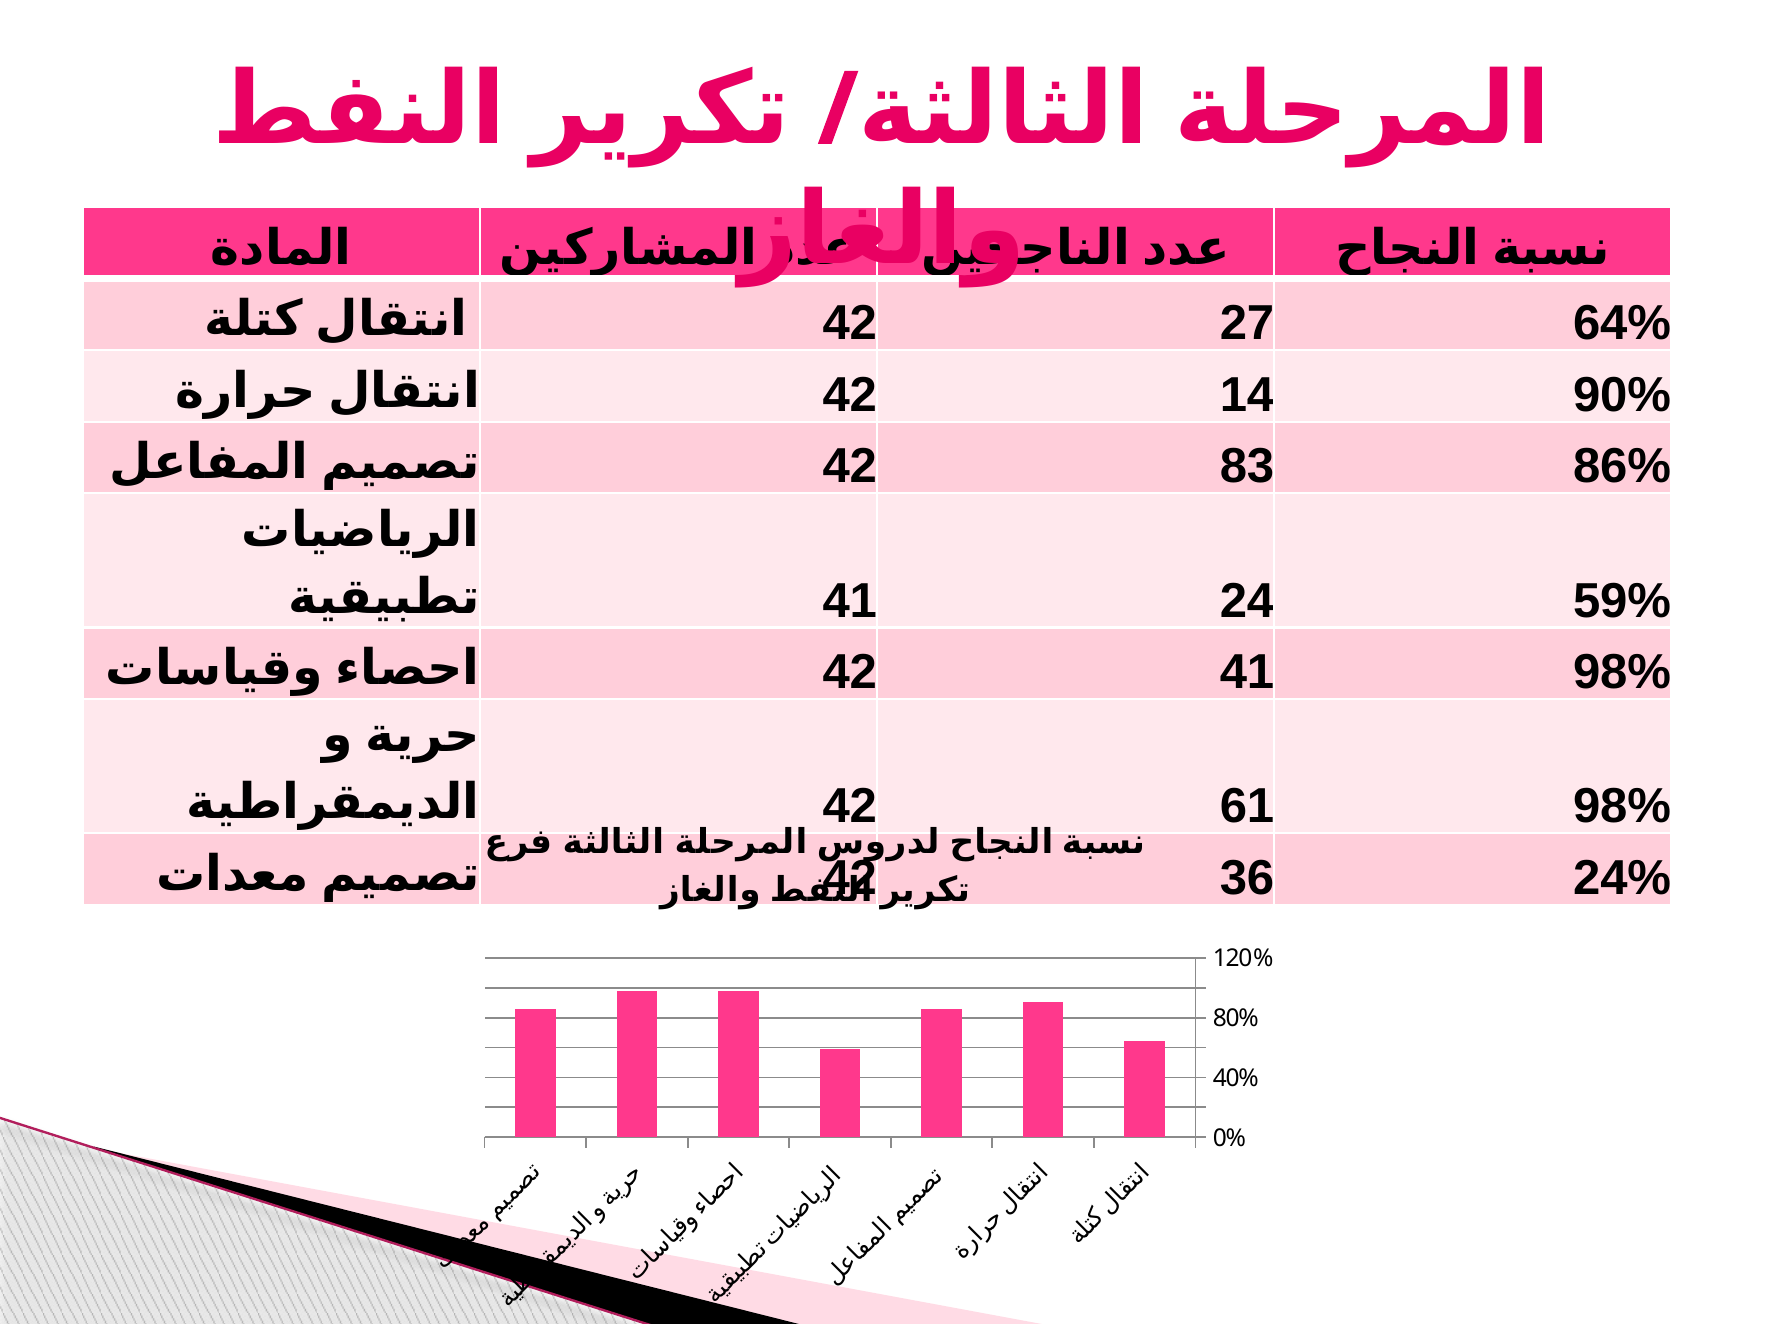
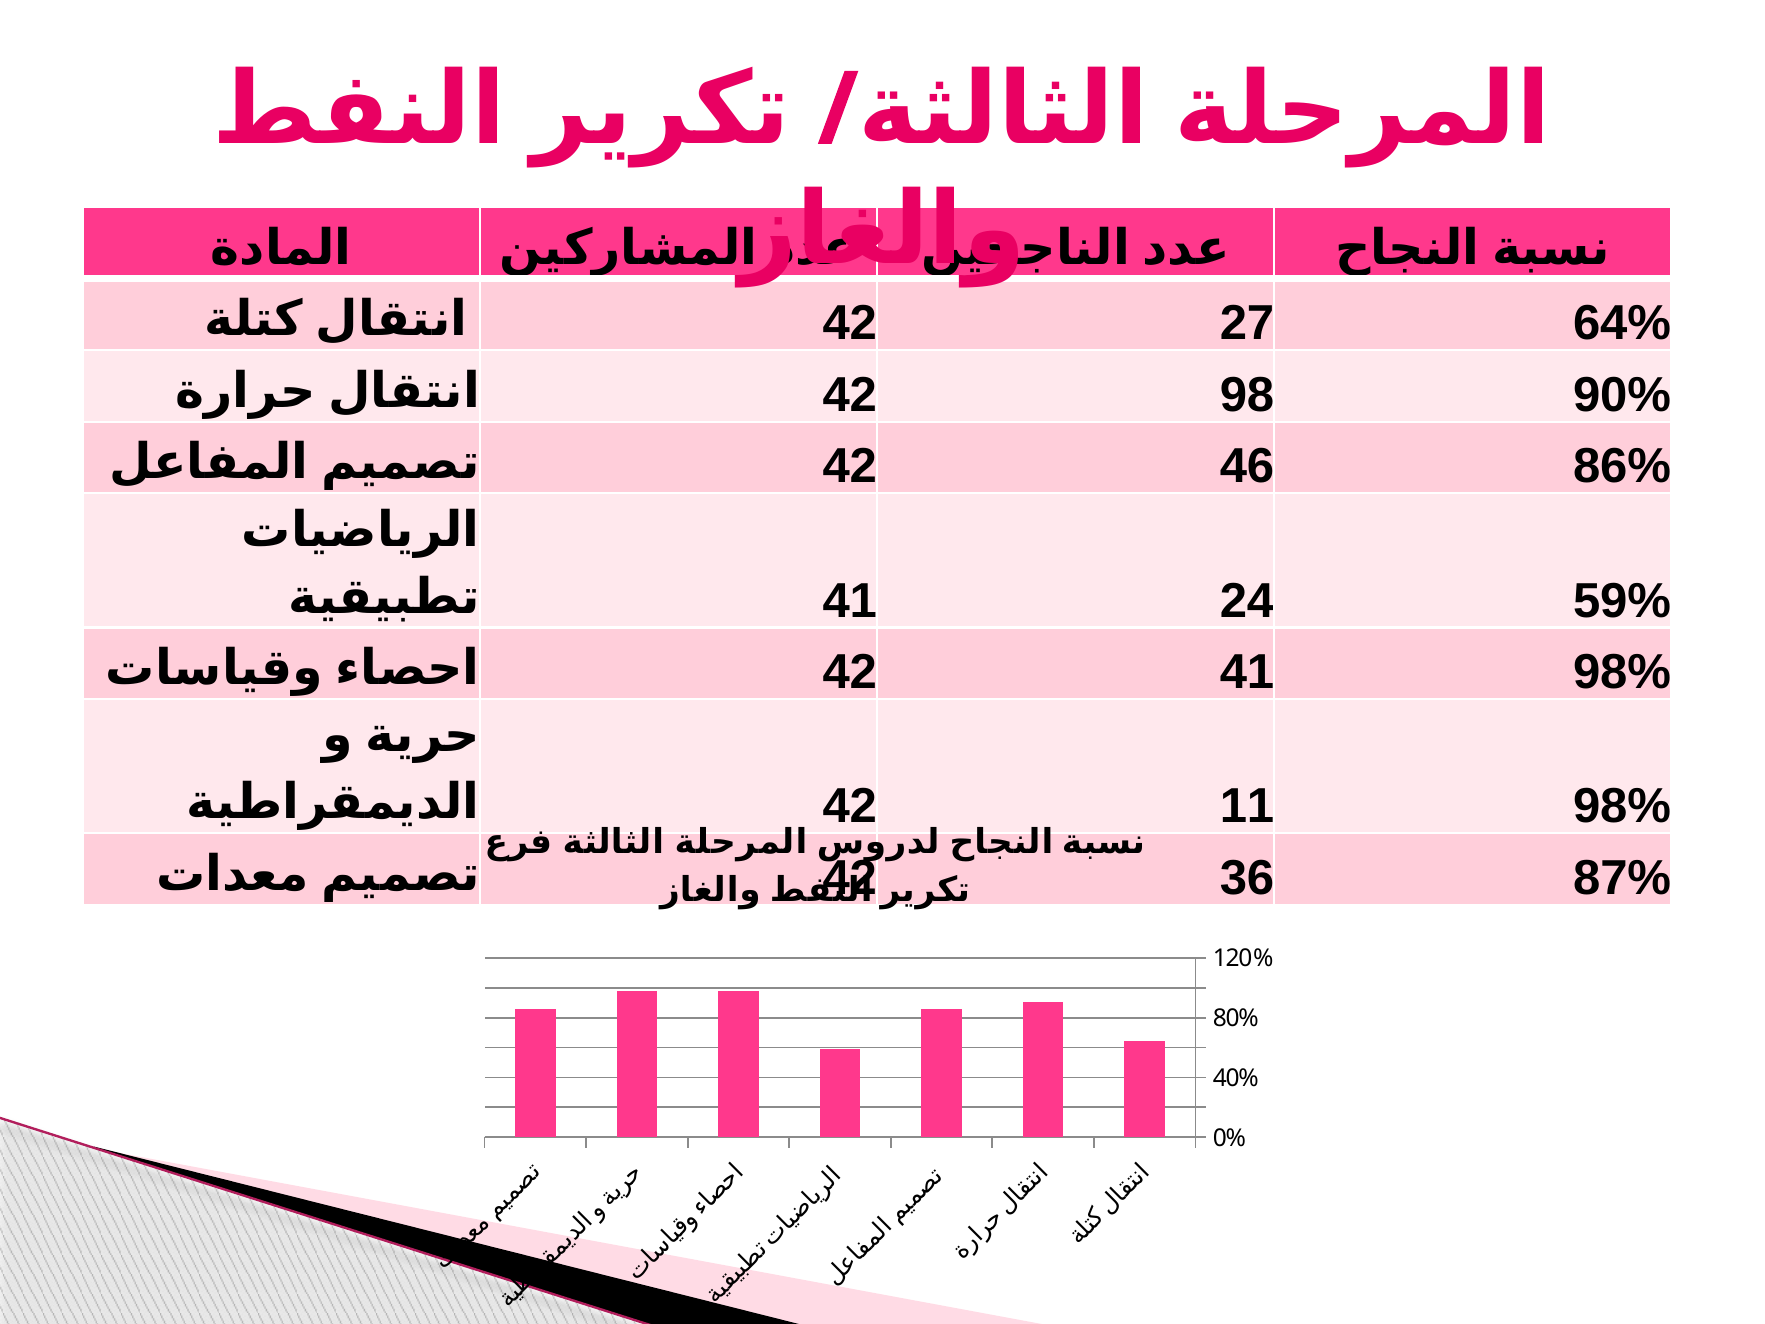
14: 14 -> 98
83: 83 -> 46
61: 61 -> 11
24%: 24% -> 87%
